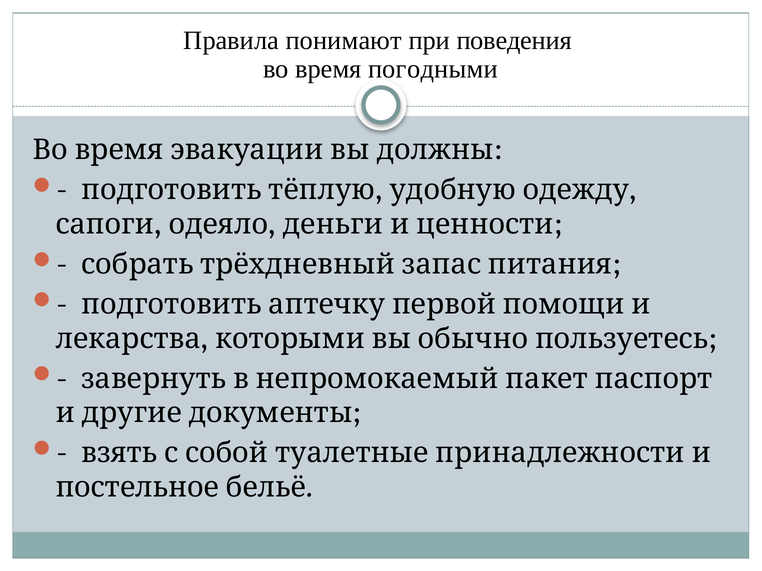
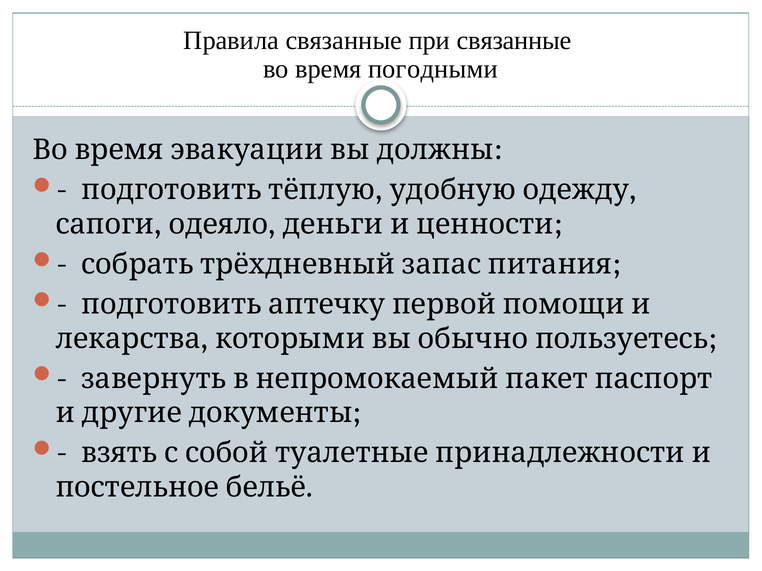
Правила понимают: понимают -> связанные
при поведения: поведения -> связанные
